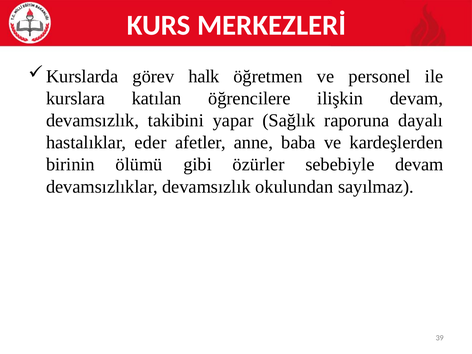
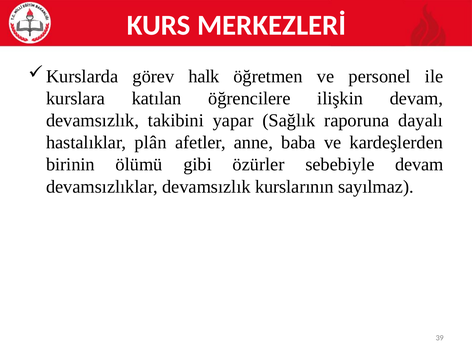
eder: eder -> plân
okulundan: okulundan -> kurslarının
